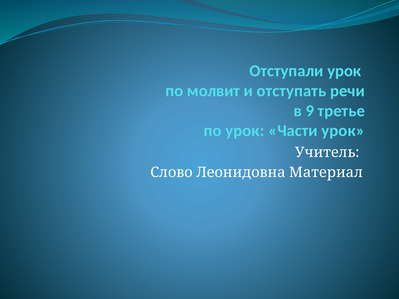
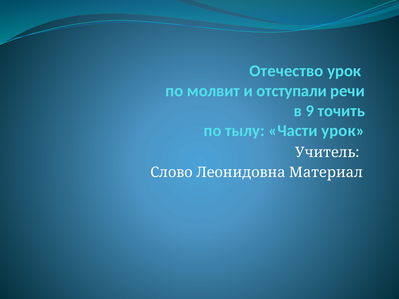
Отступали: Отступали -> Отечество
отступать: отступать -> отступали
третье: третье -> точить
по урок: урок -> тылу
